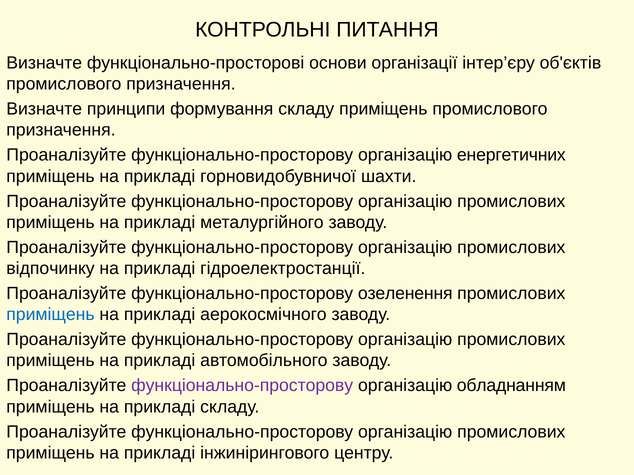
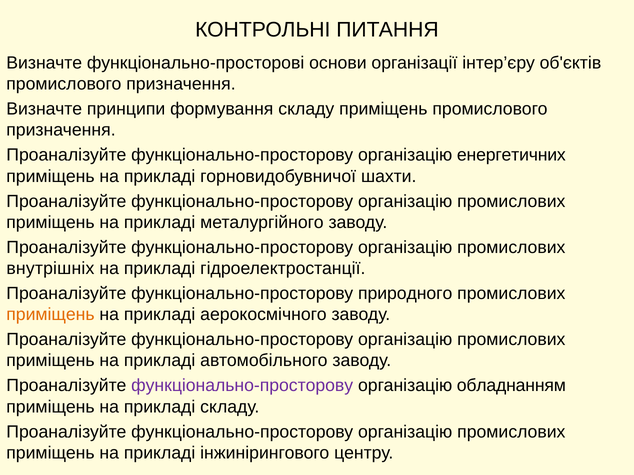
відпочинку: відпочинку -> внутрішніх
озеленення: озеленення -> природного
приміщень at (50, 315) colour: blue -> orange
